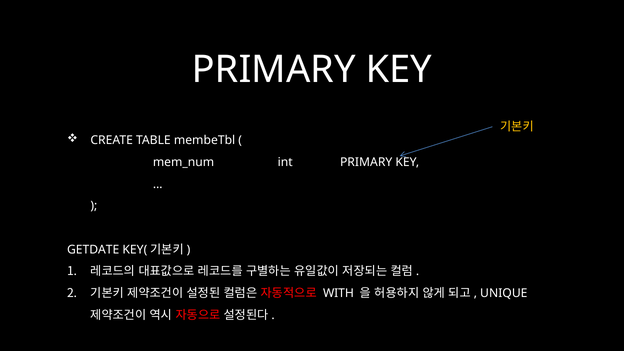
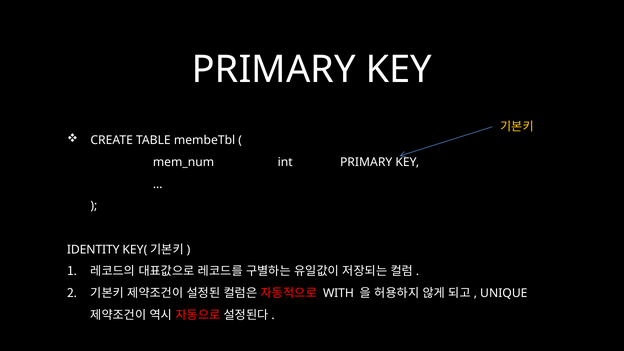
GETDATE: GETDATE -> IDENTITY
